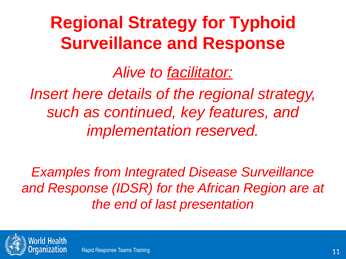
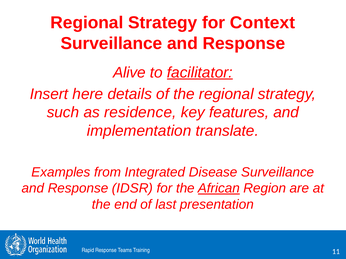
Typhoid: Typhoid -> Context
continued: continued -> residence
reserved: reserved -> translate
African underline: none -> present
